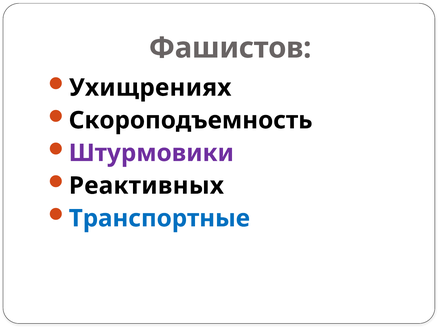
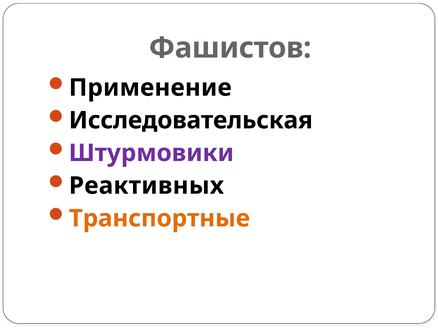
Ухищрениях: Ухищрениях -> Применение
Скороподъемность: Скороподъемность -> Исследовательская
Транспортные colour: blue -> orange
